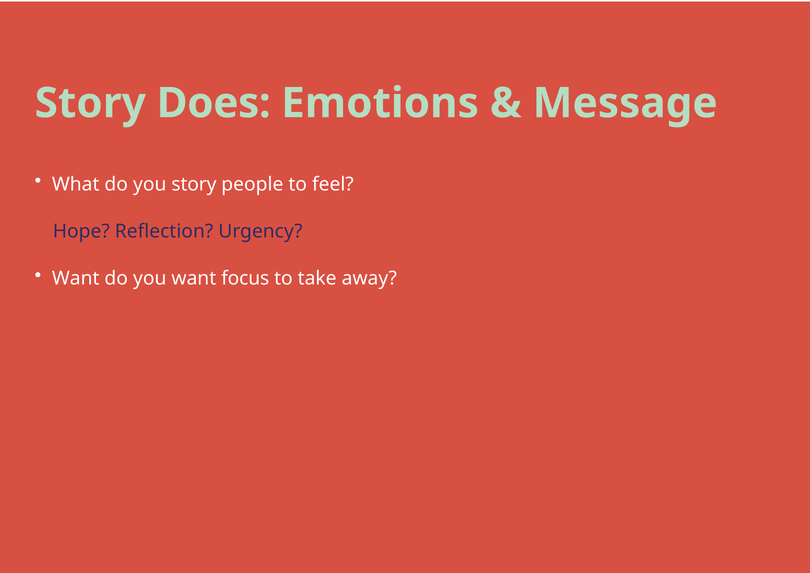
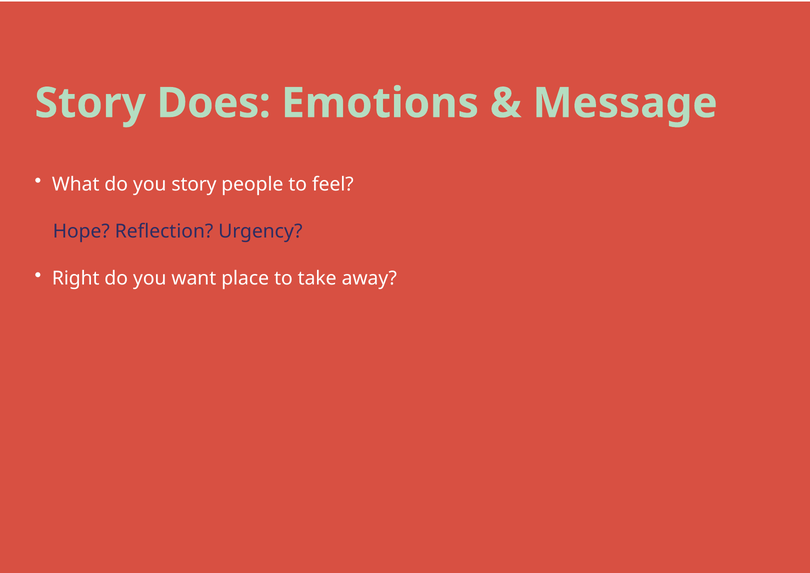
Want at (76, 278): Want -> Right
focus: focus -> place
